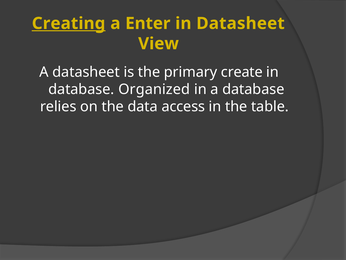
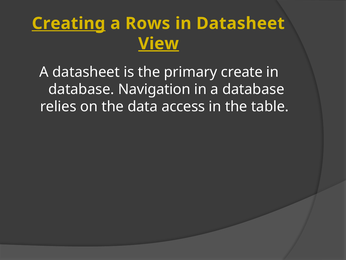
Enter: Enter -> Rows
View underline: none -> present
Organized: Organized -> Navigation
